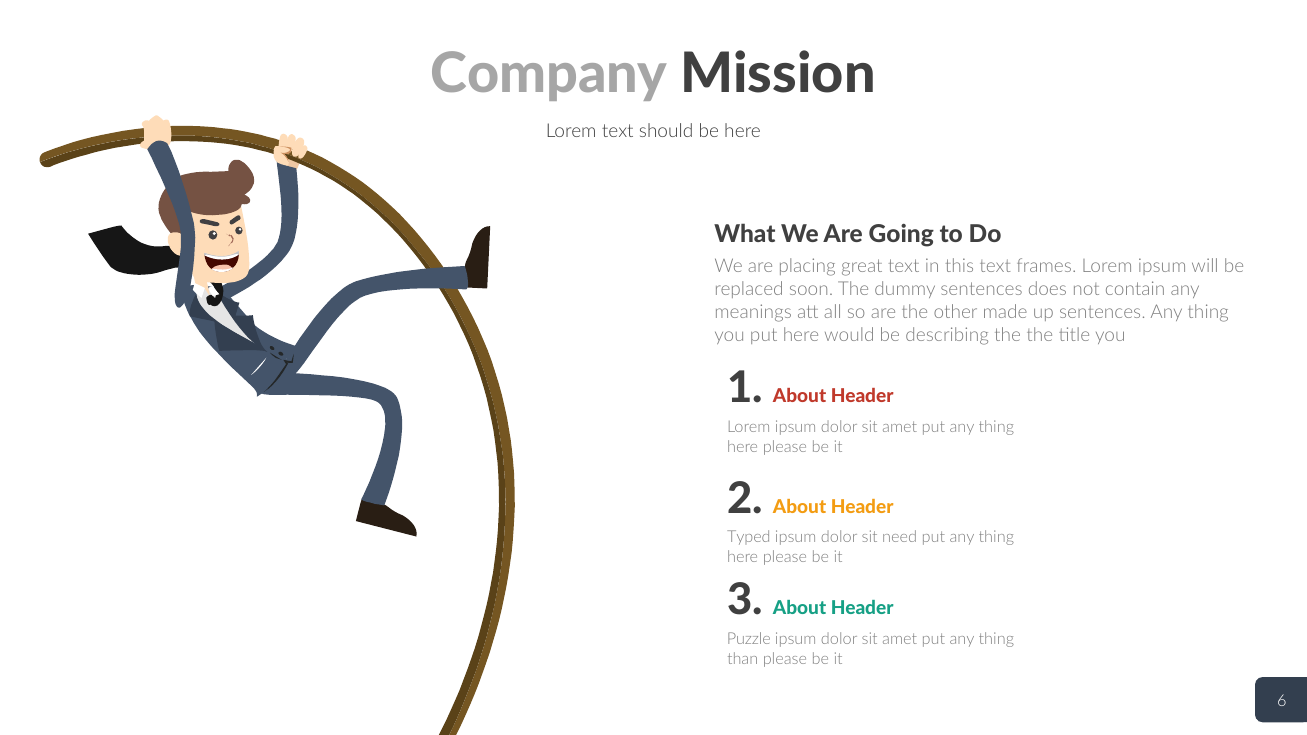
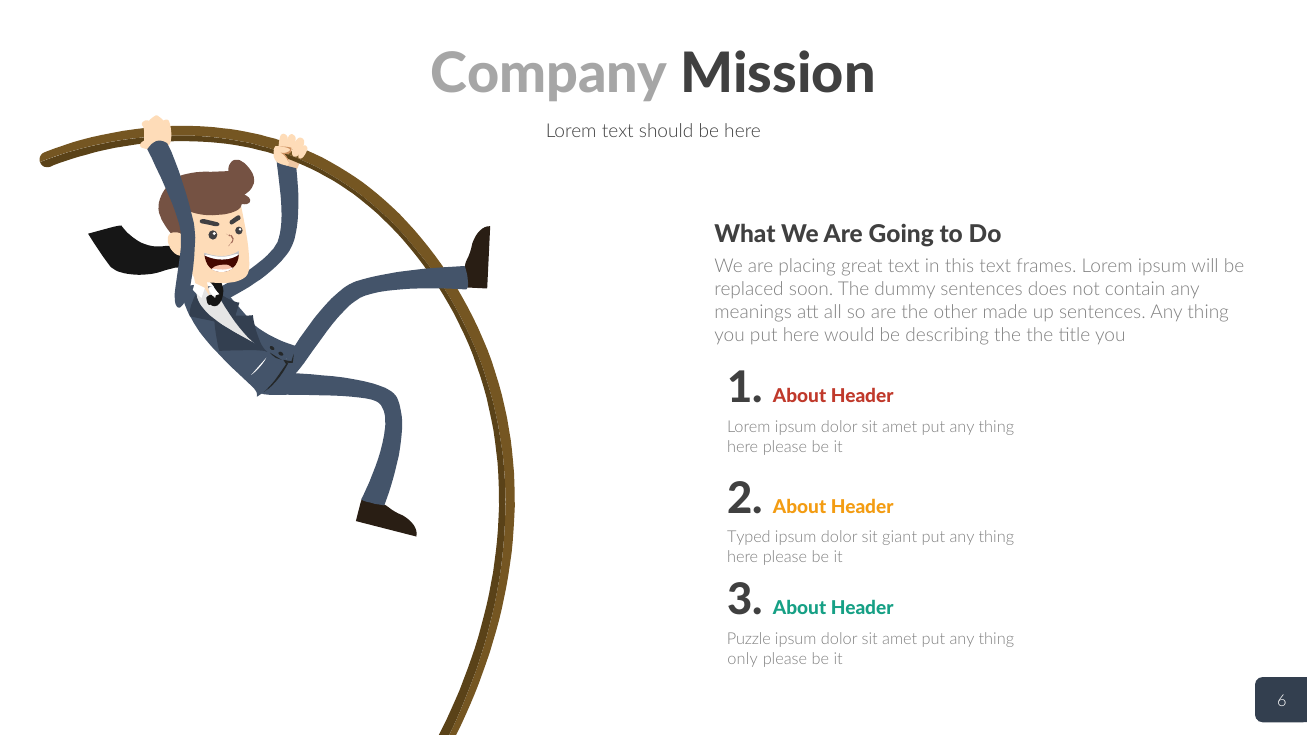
need: need -> giant
than: than -> only
